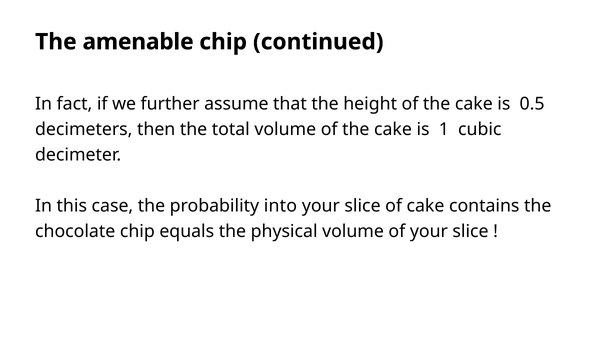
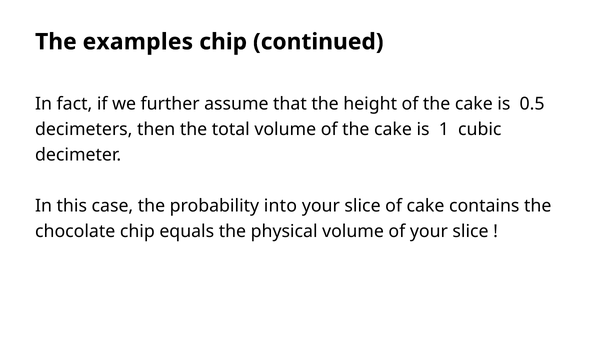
amenable: amenable -> examples
